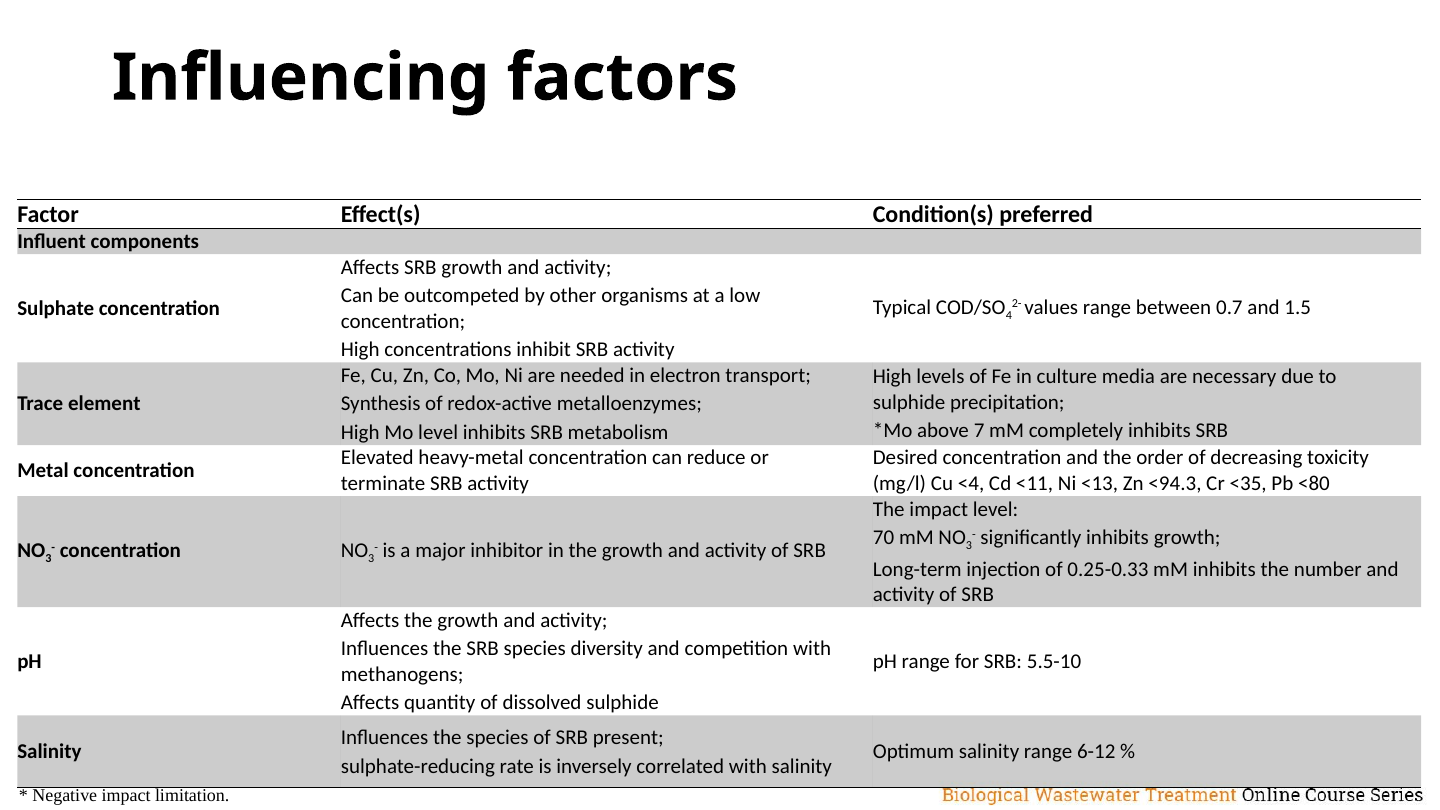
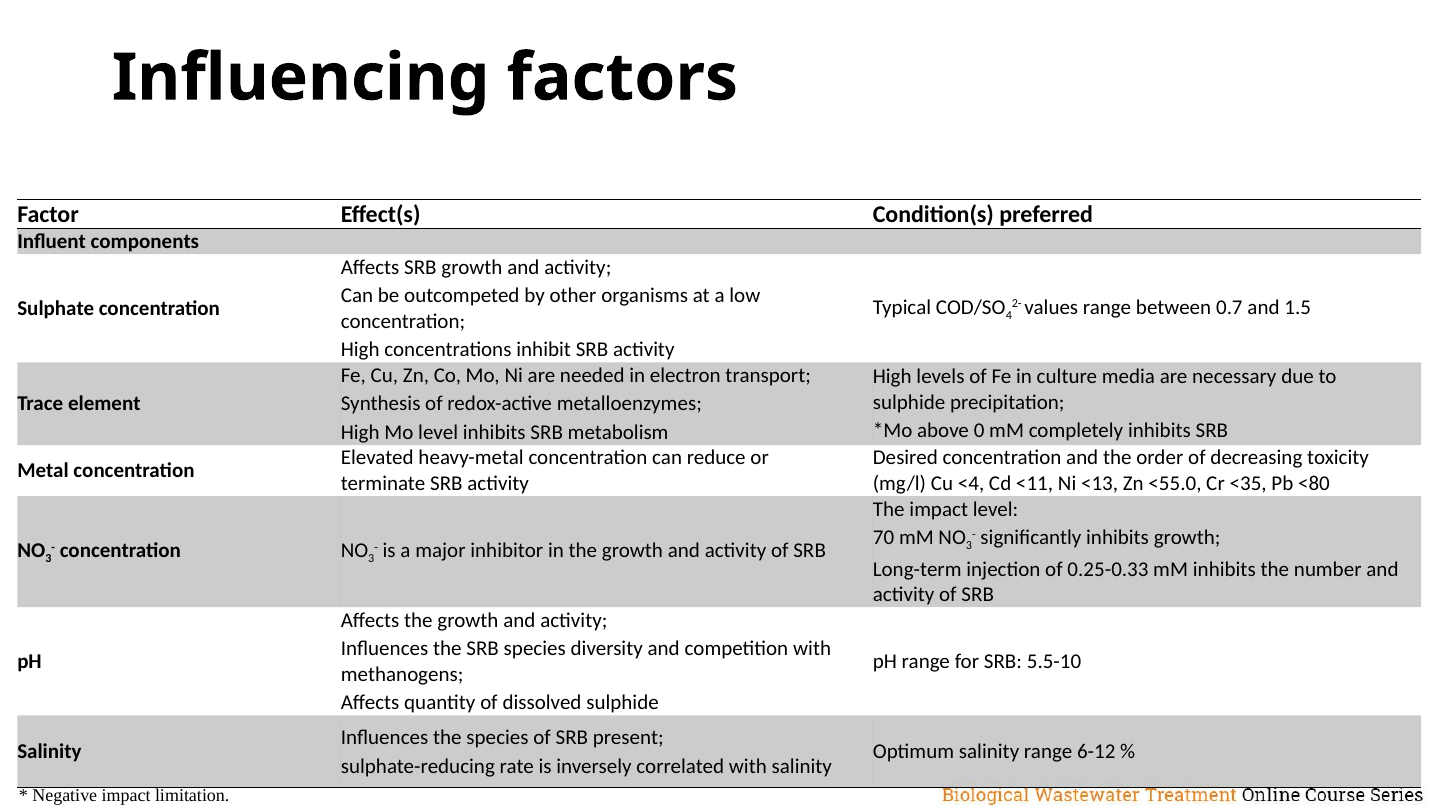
7: 7 -> 0
<94.3: <94.3 -> <55.0
